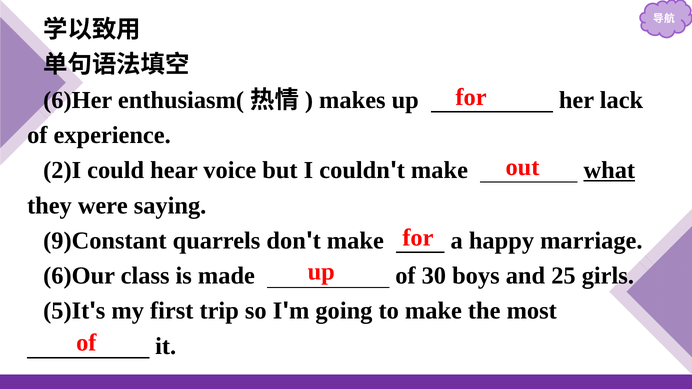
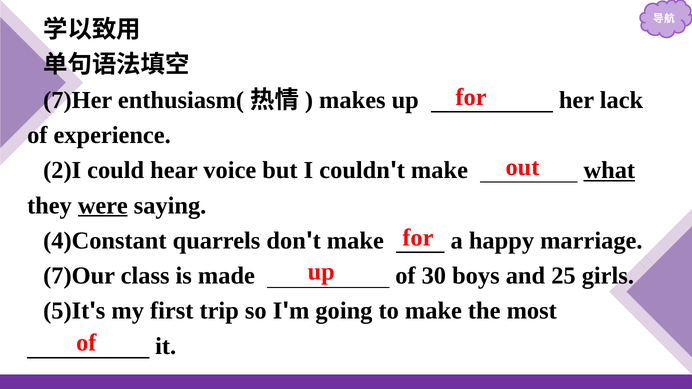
6)Her: 6)Her -> 7)Her
were underline: none -> present
9)Constant: 9)Constant -> 4)Constant
6)Our: 6)Our -> 7)Our
